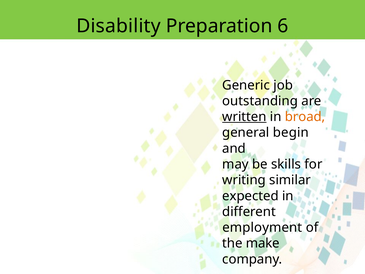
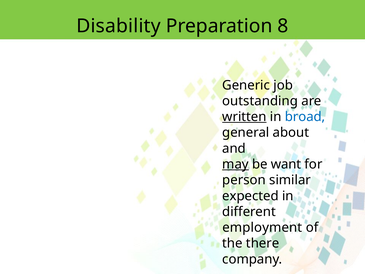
6: 6 -> 8
broad colour: orange -> blue
begin: begin -> about
may underline: none -> present
skills: skills -> want
writing: writing -> person
make: make -> there
